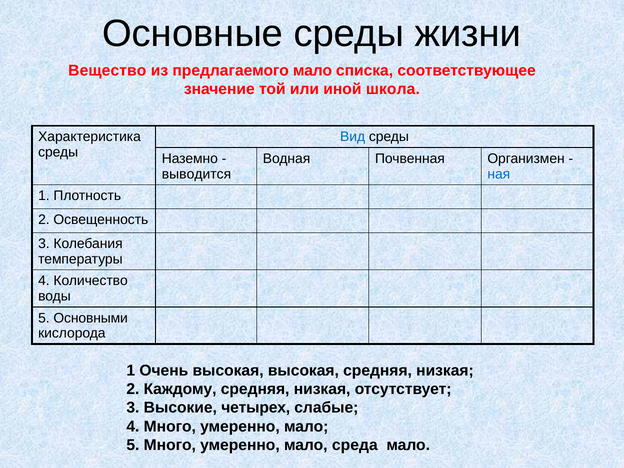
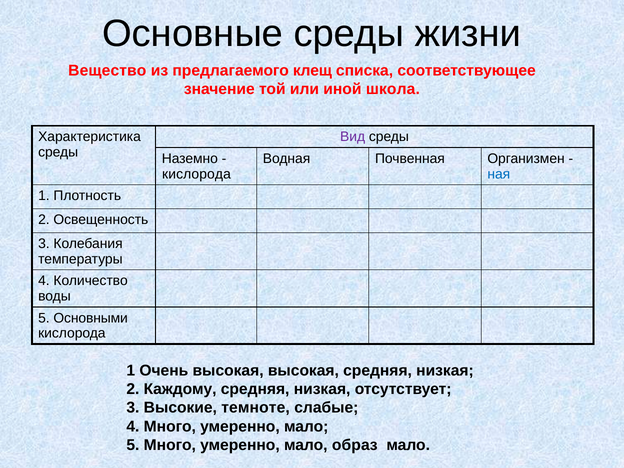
предлагаемого мало: мало -> клещ
Вид colour: blue -> purple
выводится at (197, 174): выводится -> кислорода
четырех: четырех -> темноте
среда: среда -> образ
